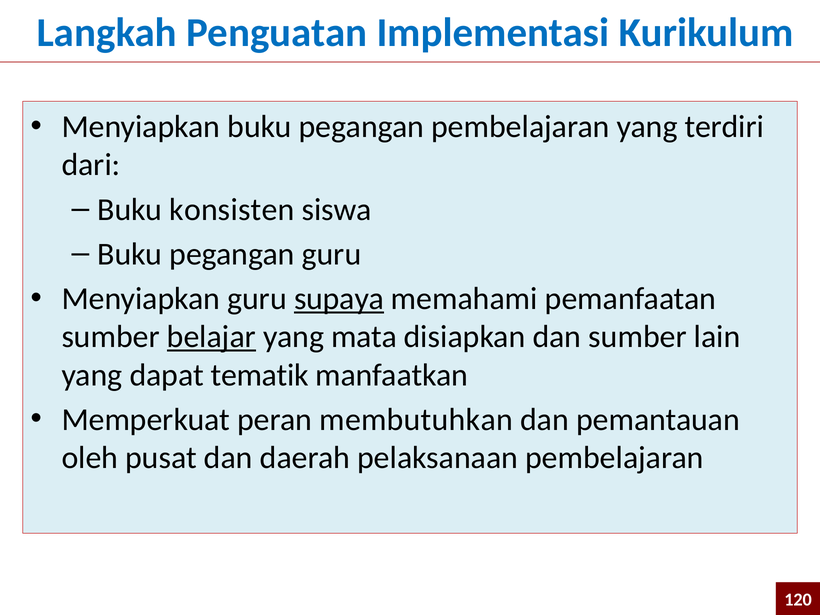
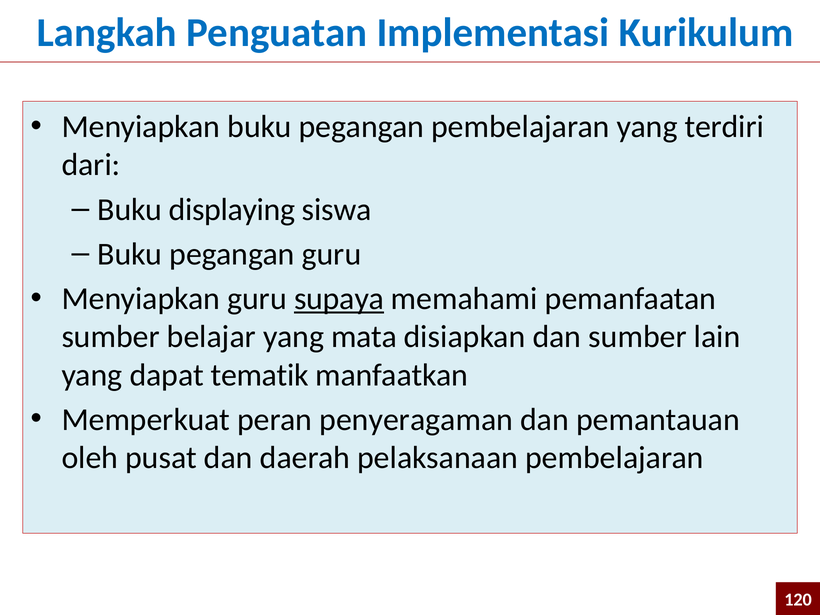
konsisten: konsisten -> displaying
belajar underline: present -> none
membutuhkan: membutuhkan -> penyeragaman
